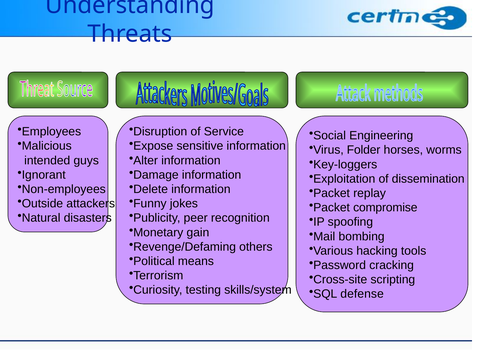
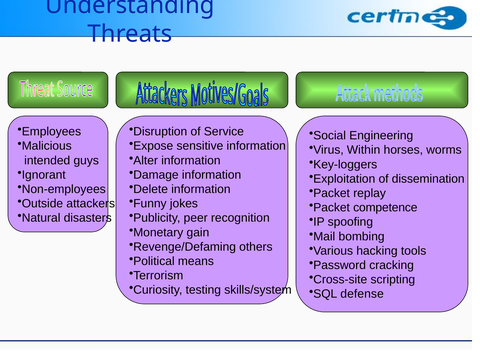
Folder: Folder -> Within
compromise: compromise -> competence
